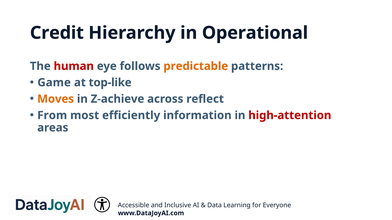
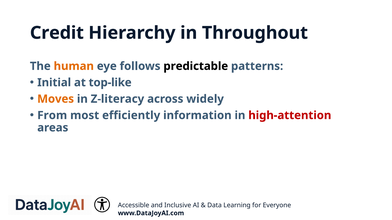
Operational: Operational -> Throughout
human colour: red -> orange
predictable colour: orange -> black
Game: Game -> Initial
Z-achieve: Z-achieve -> Z-literacy
reflect: reflect -> widely
